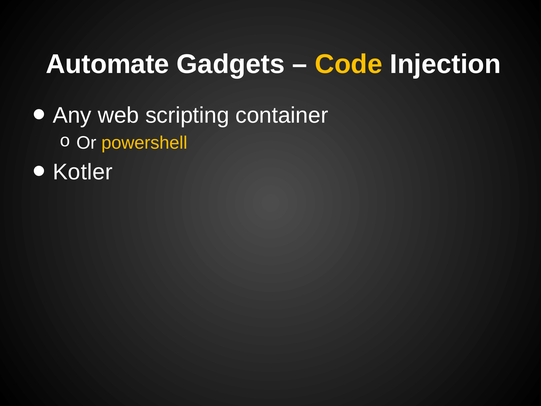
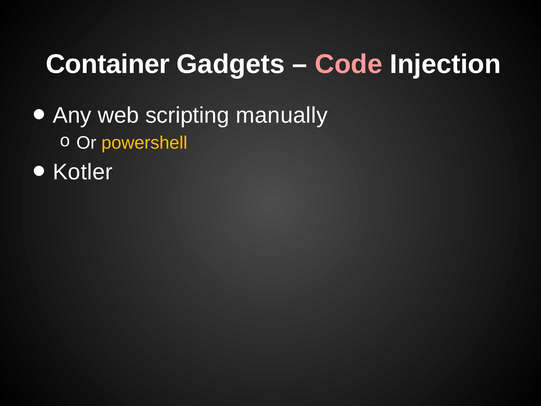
Automate: Automate -> Container
Code colour: yellow -> pink
container: container -> manually
